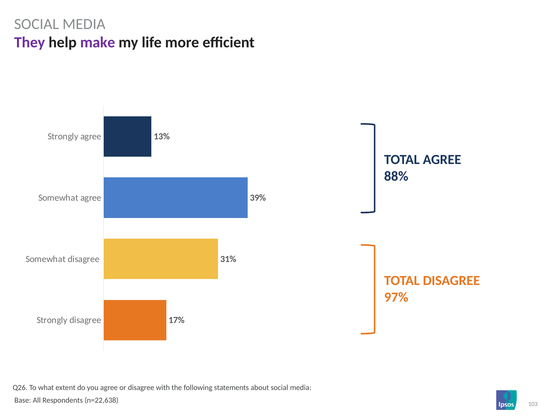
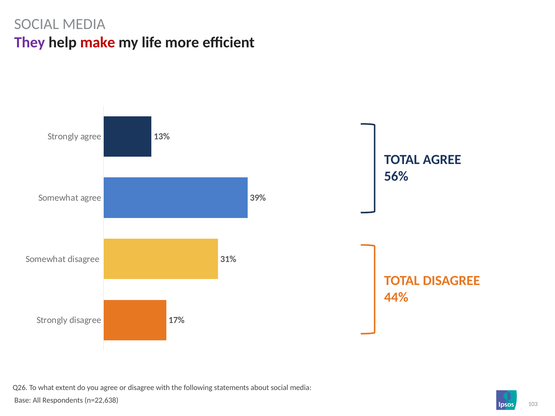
make colour: purple -> red
88%: 88% -> 56%
97%: 97% -> 44%
